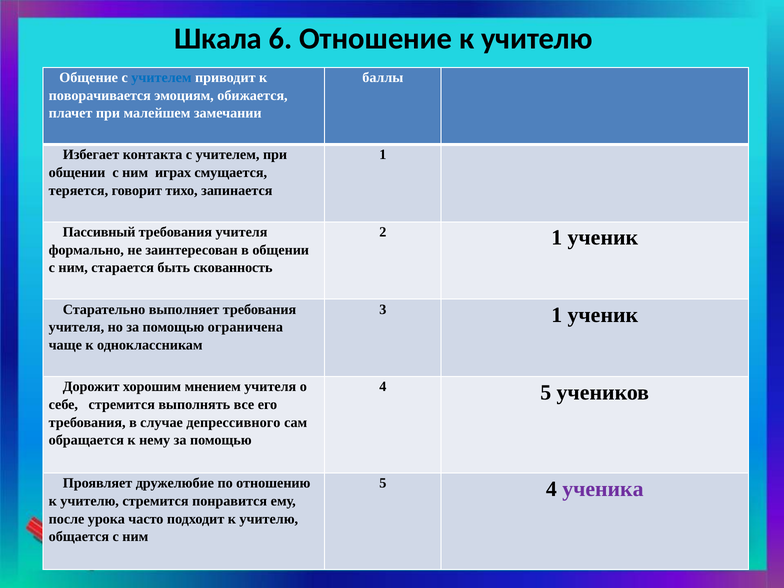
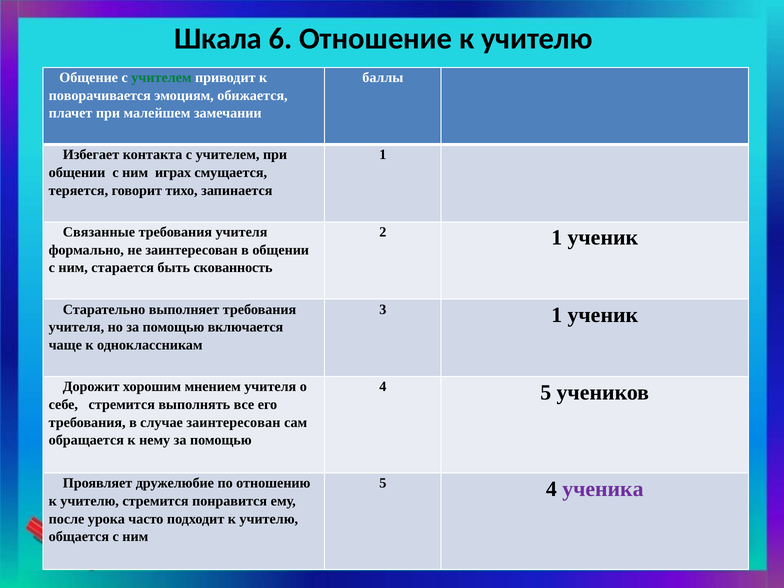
учителем at (161, 78) colour: blue -> green
Пассивный: Пассивный -> Связанные
ограничена: ограничена -> включается
случае депрессивного: депрессивного -> заинтересован
